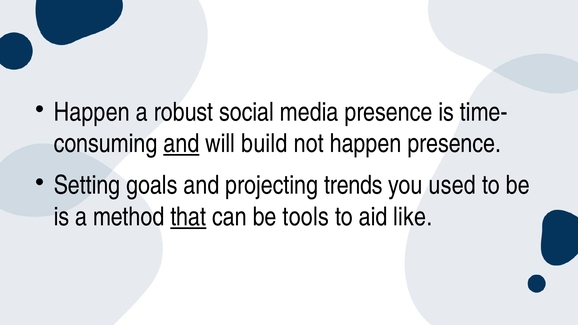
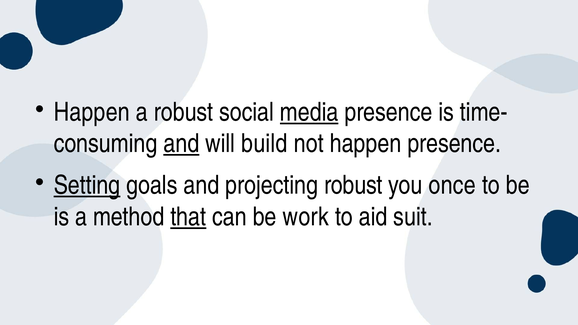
media underline: none -> present
Setting underline: none -> present
projecting trends: trends -> robust
used: used -> once
tools: tools -> work
like: like -> suit
